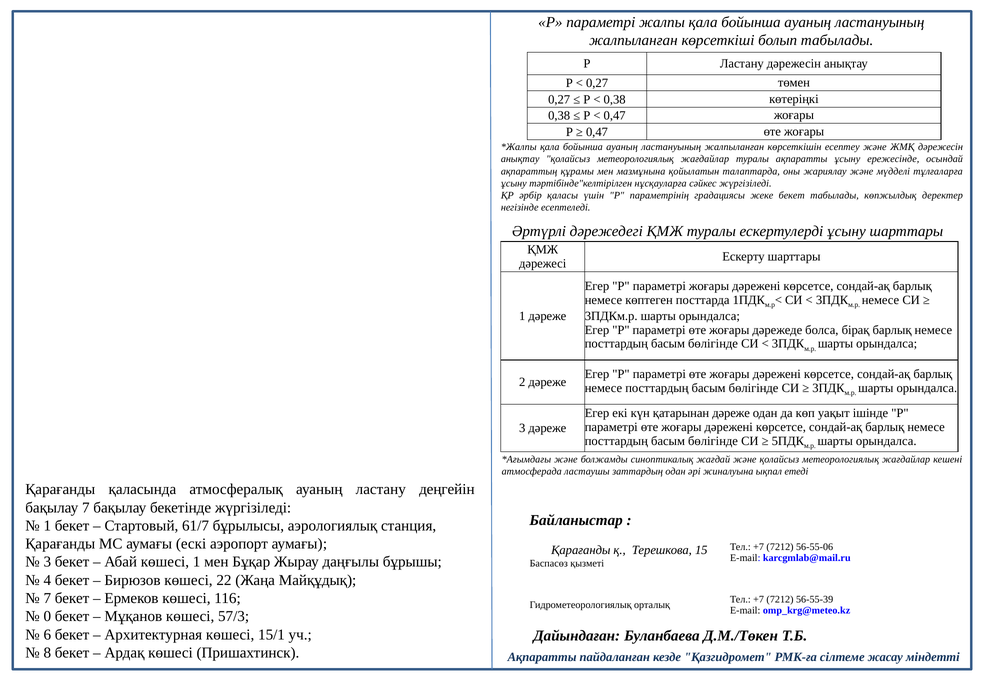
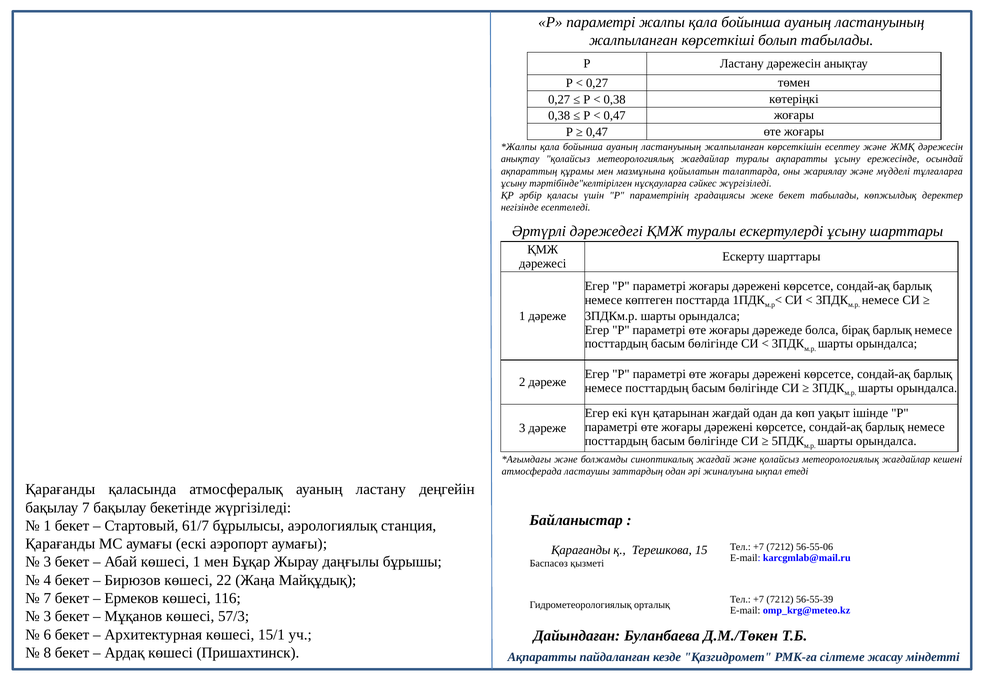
қатарынан дәреже: дәреже -> жағдай
0 at (47, 617): 0 -> 3
